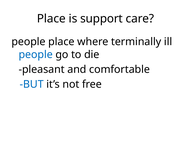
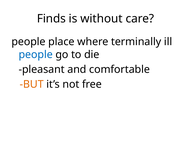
Place at (51, 18): Place -> Finds
support: support -> without
BUT colour: blue -> orange
